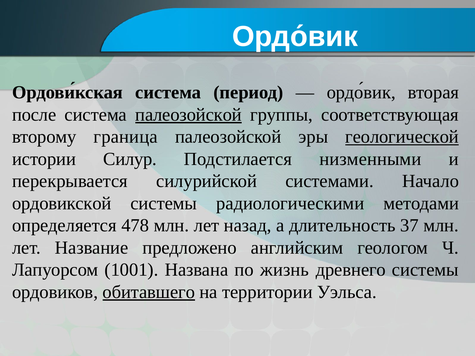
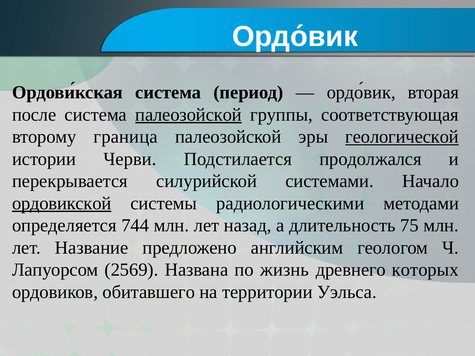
Силур: Силур -> Черви
низменными: низменными -> продолжался
ордовикской underline: none -> present
478: 478 -> 744
37: 37 -> 75
1001: 1001 -> 2569
древнего системы: системы -> которых
обитавшего underline: present -> none
